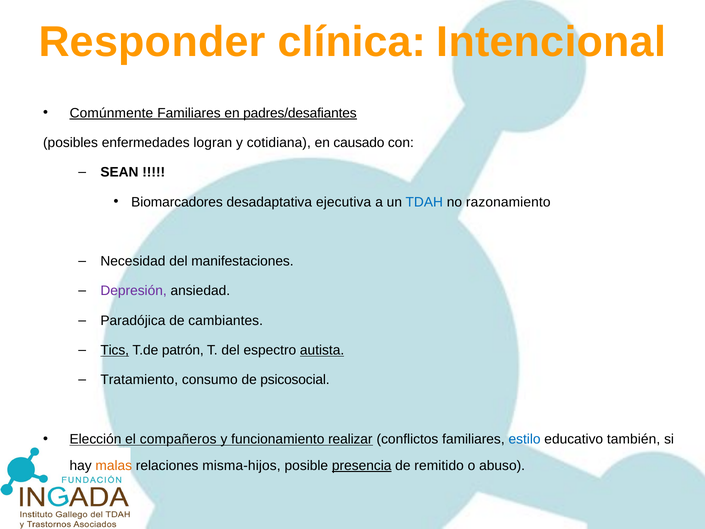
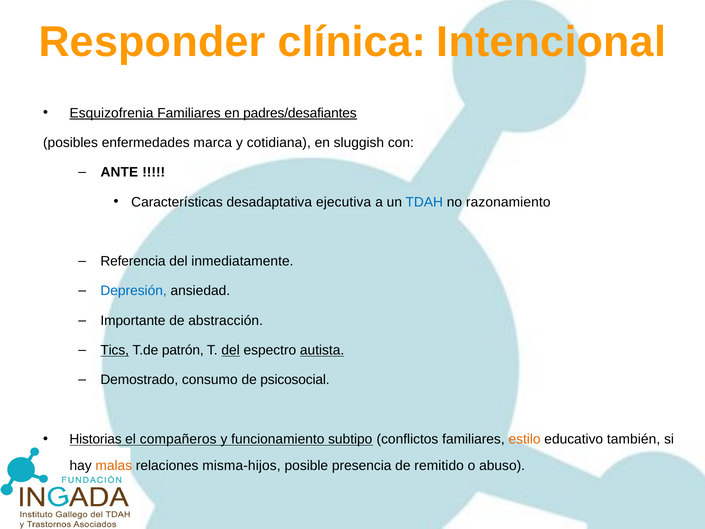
Comúnmente: Comúnmente -> Esquizofrenia
logran: logran -> marca
causado: causado -> sluggish
SEAN: SEAN -> ANTE
Biomarcadores: Biomarcadores -> Características
Necesidad: Necesidad -> Referencia
manifestaciones: manifestaciones -> inmediatamente
Depresión colour: purple -> blue
Paradójica: Paradójica -> Importante
cambiantes: cambiantes -> abstracción
del at (231, 350) underline: none -> present
Tratamiento: Tratamiento -> Demostrado
Elección: Elección -> Historias
realizar: realizar -> subtipo
estilo colour: blue -> orange
presencia underline: present -> none
